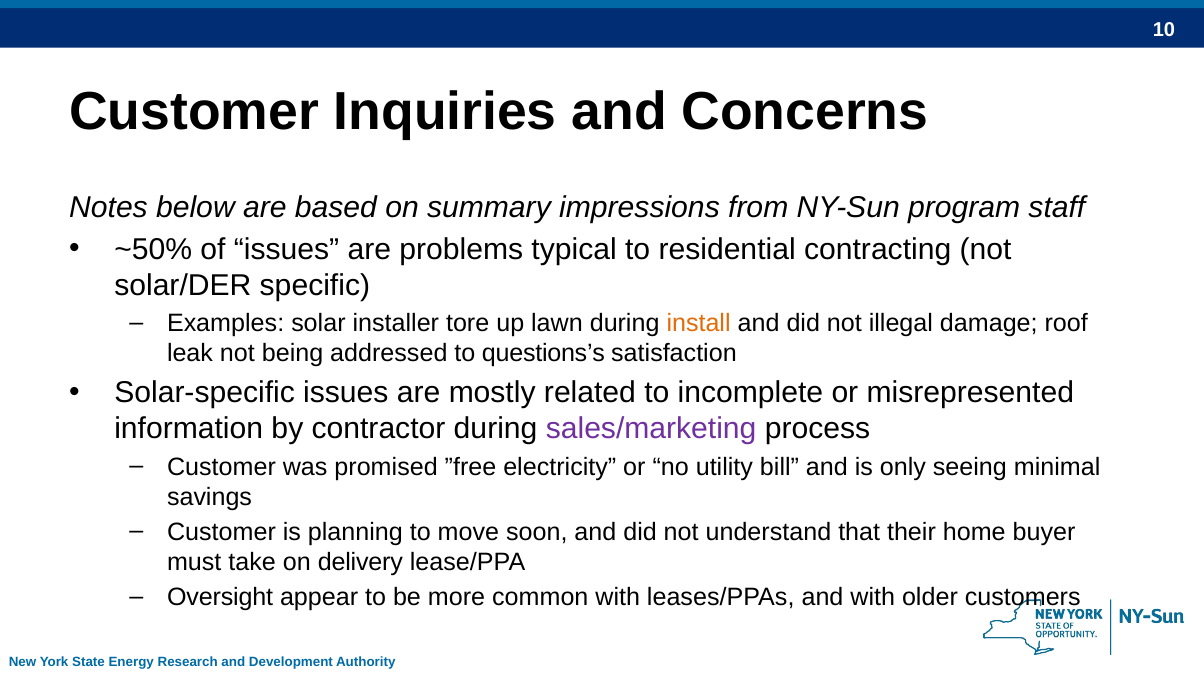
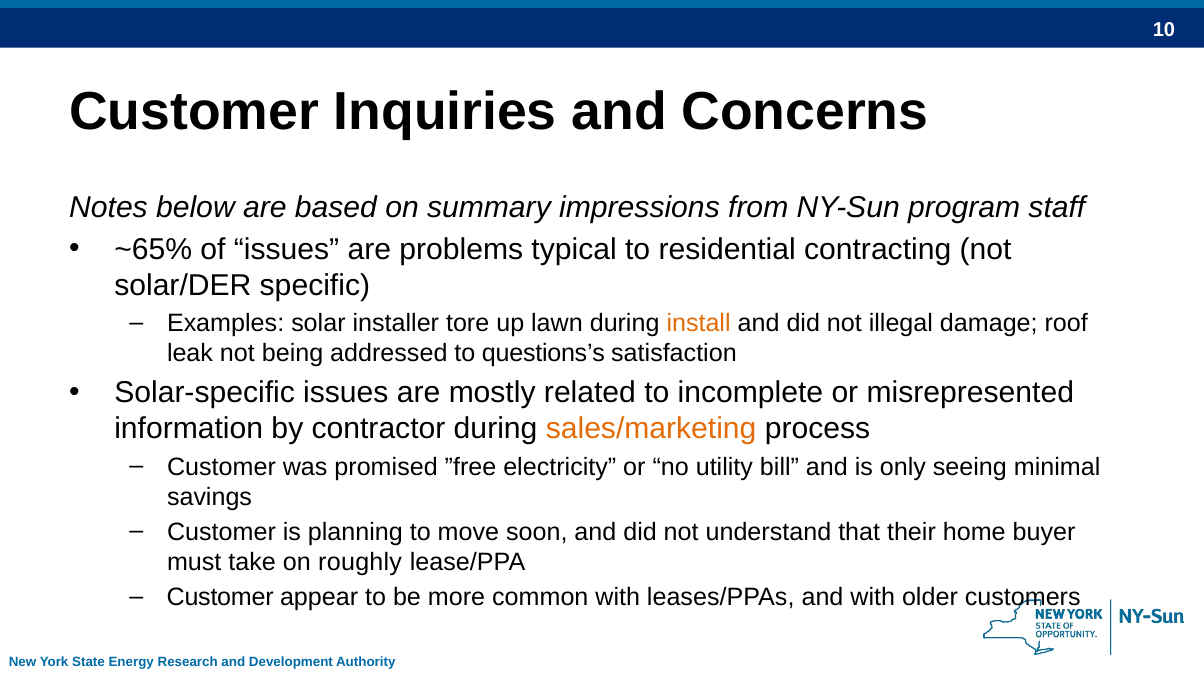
~50%: ~50% -> ~65%
sales/marketing colour: purple -> orange
delivery: delivery -> roughly
Oversight at (220, 597): Oversight -> Customer
